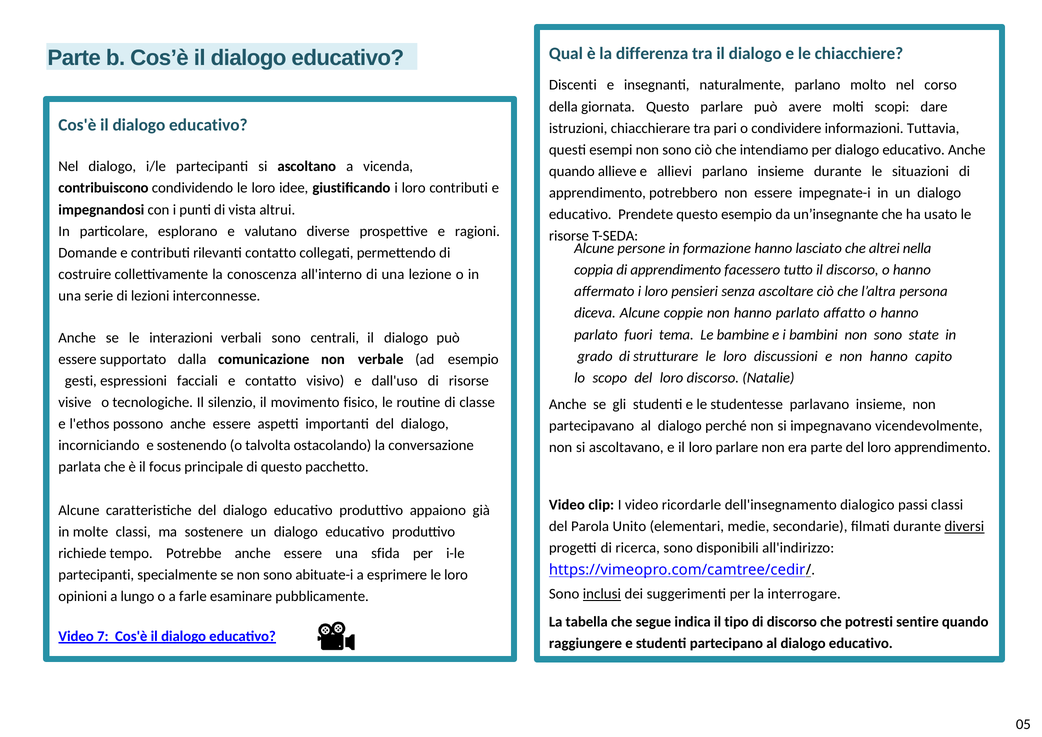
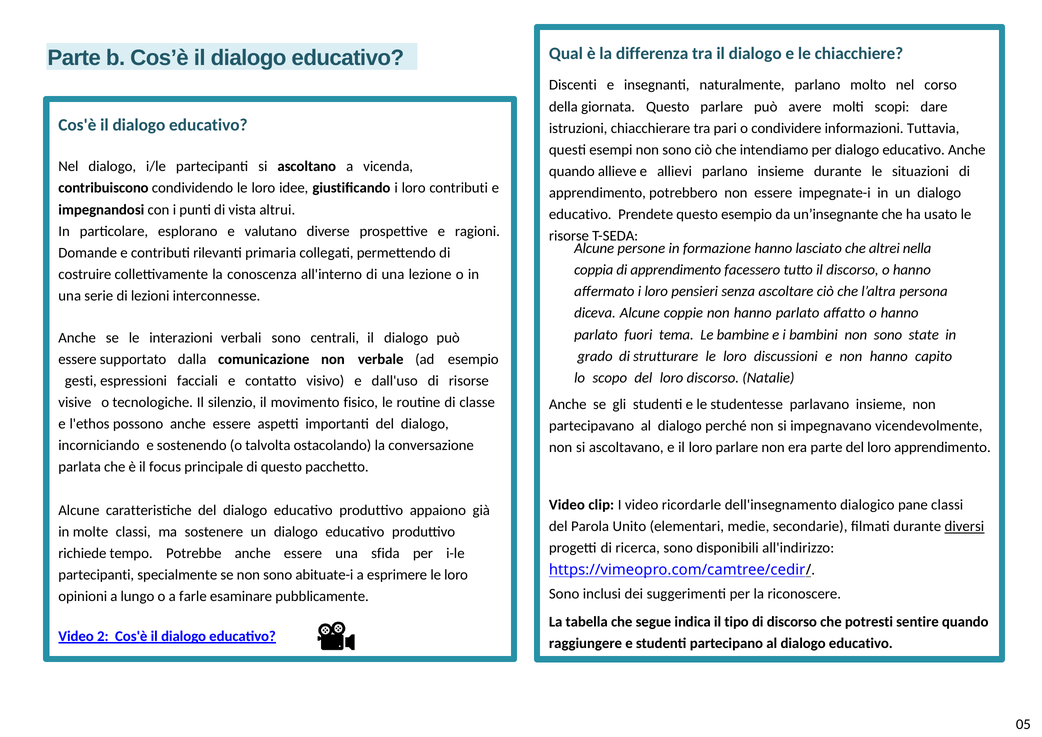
rilevanti contatto: contatto -> primaria
passi: passi -> pane
inclusi underline: present -> none
interrogare: interrogare -> riconoscere
7: 7 -> 2
